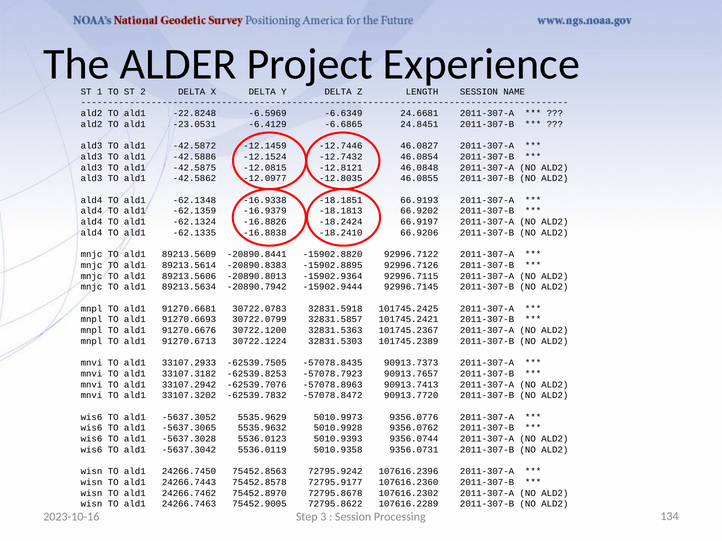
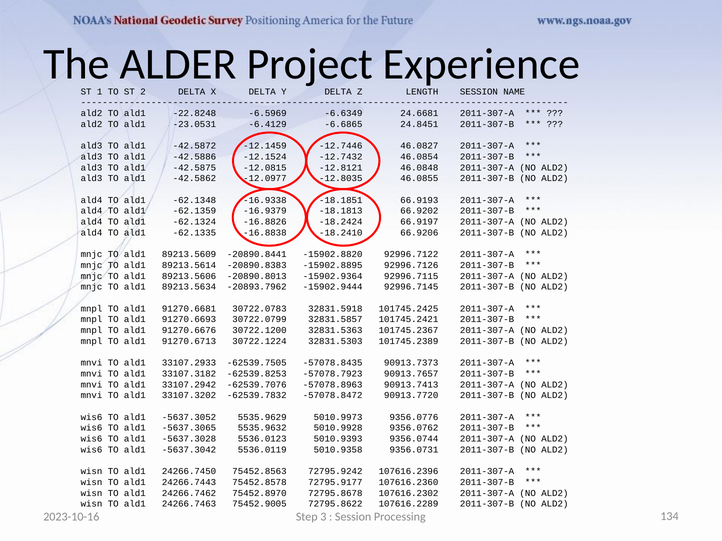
-20890.7942: -20890.7942 -> -20893.7962
